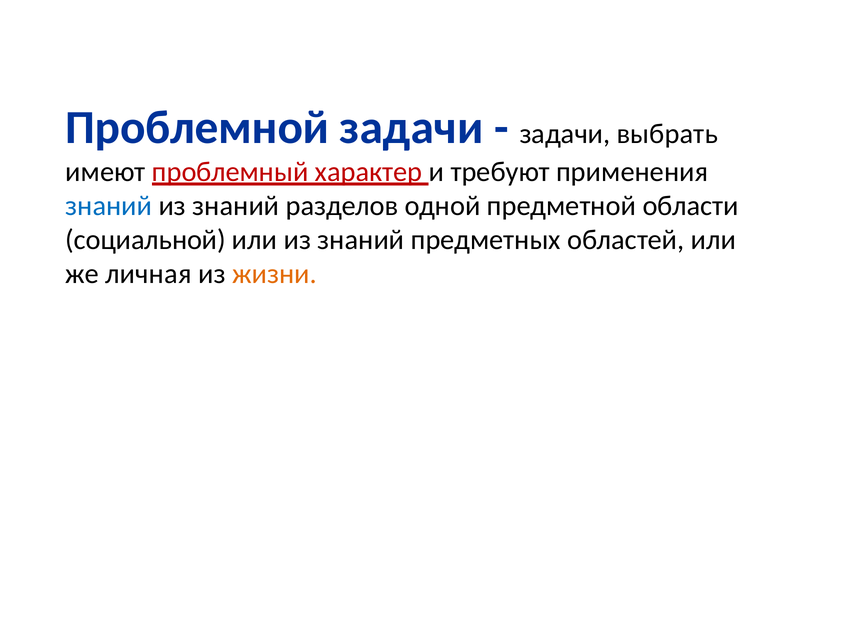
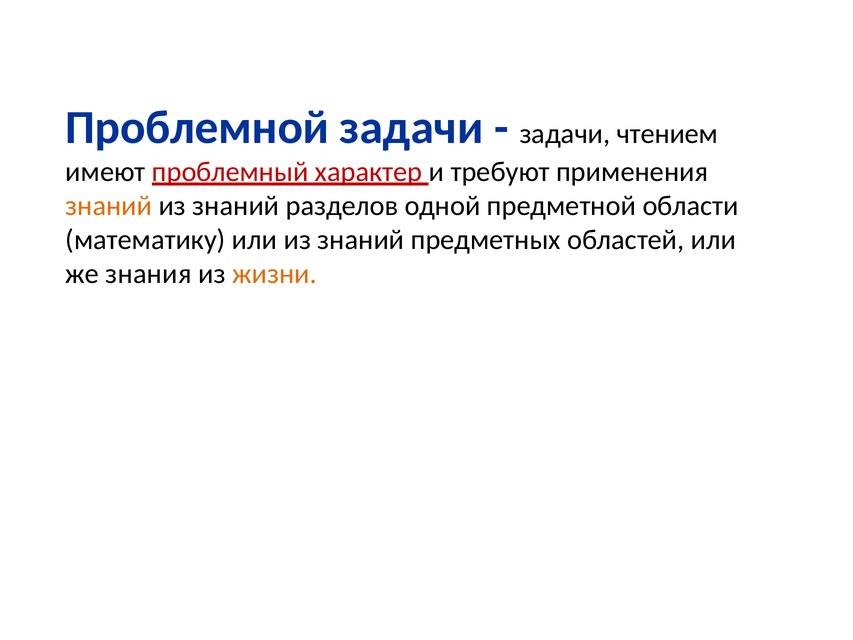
выбрать: выбрать -> чтением
знаний at (109, 206) colour: blue -> orange
социальной: социальной -> математику
личная: личная -> знания
